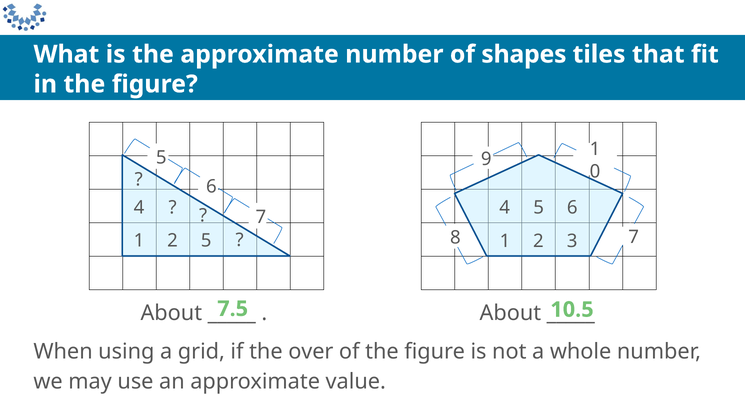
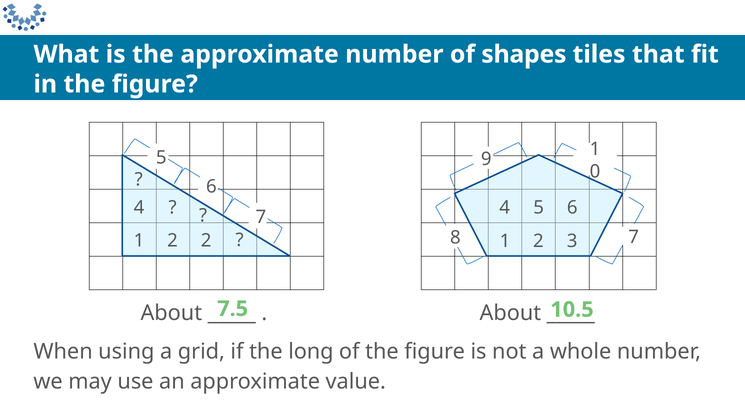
2 5: 5 -> 2
over: over -> long
